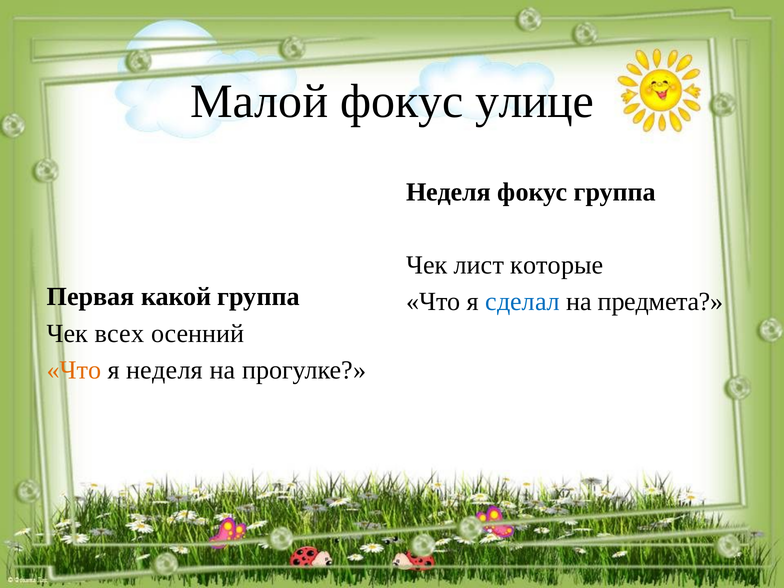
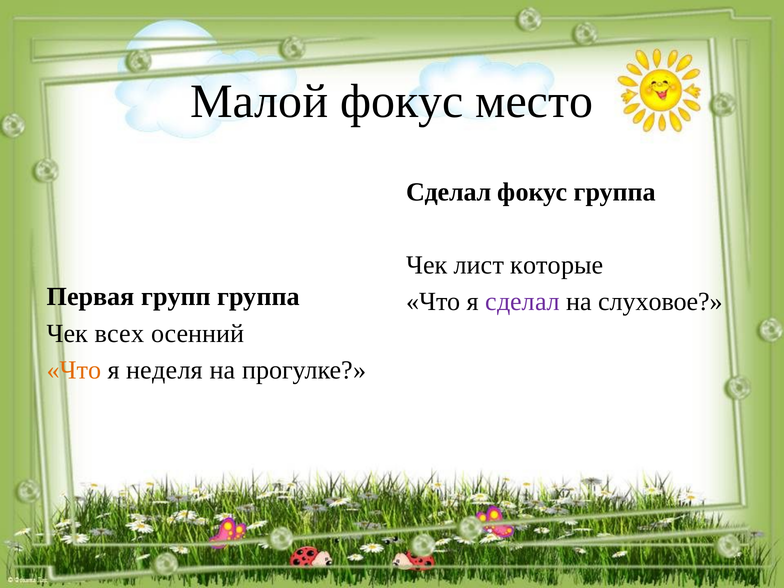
улице: улице -> место
Неделя at (449, 192): Неделя -> Сделал
какой: какой -> групп
сделал at (523, 302) colour: blue -> purple
предмета: предмета -> слуховое
